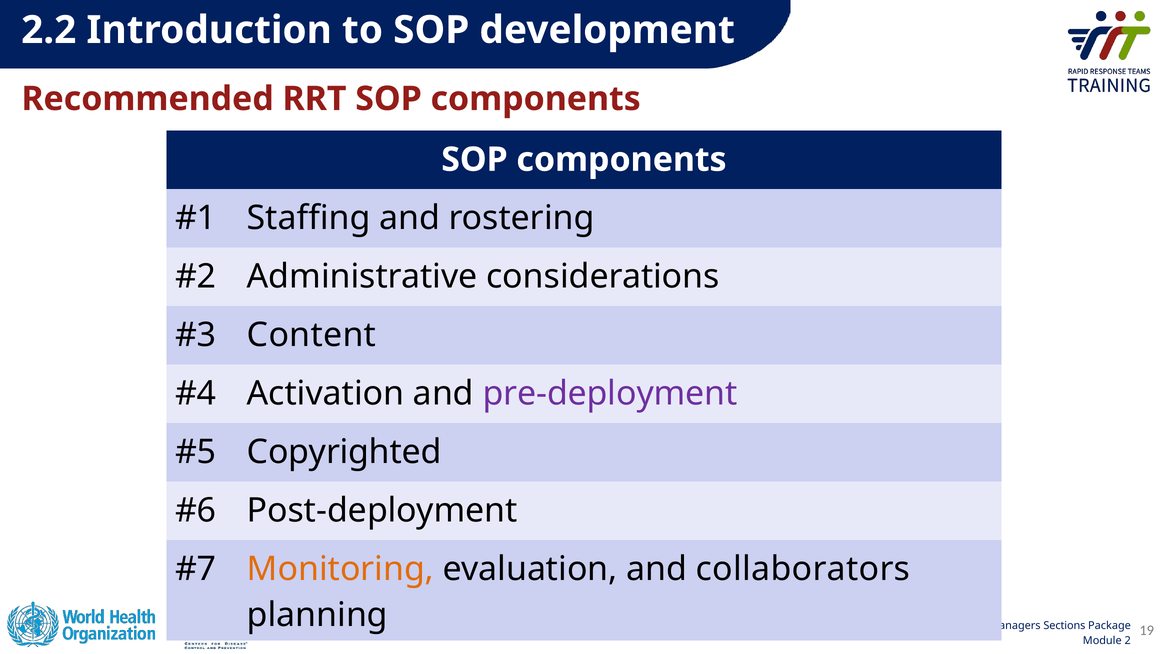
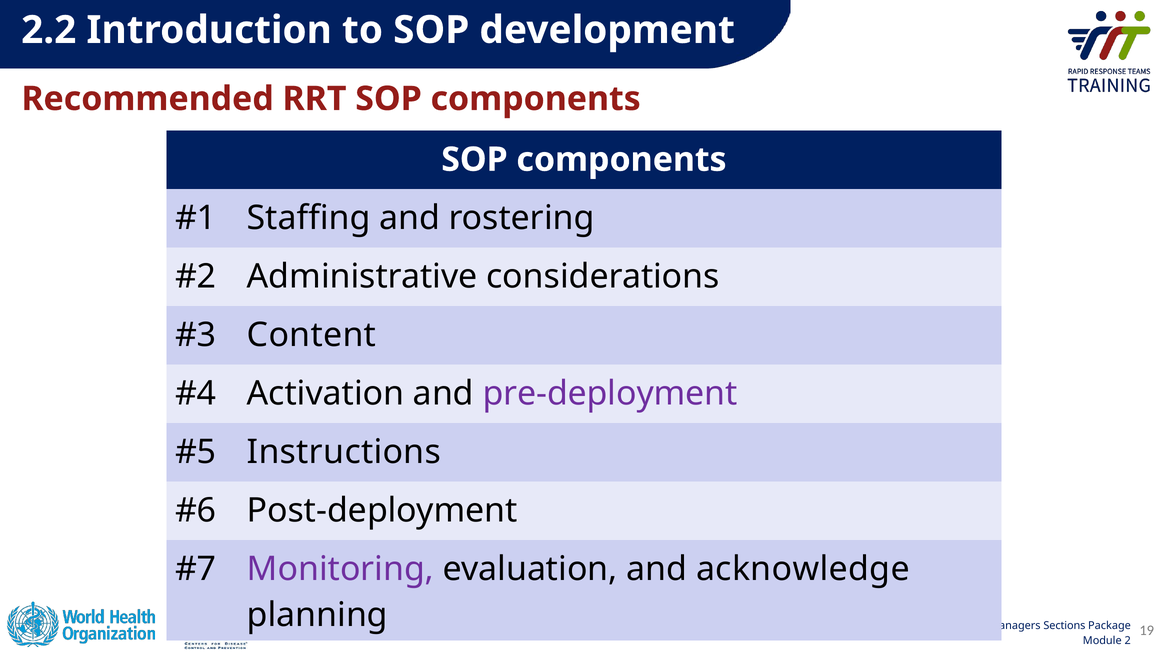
Copyrighted: Copyrighted -> Instructions
Monitoring colour: orange -> purple
collaborators: collaborators -> acknowledge
